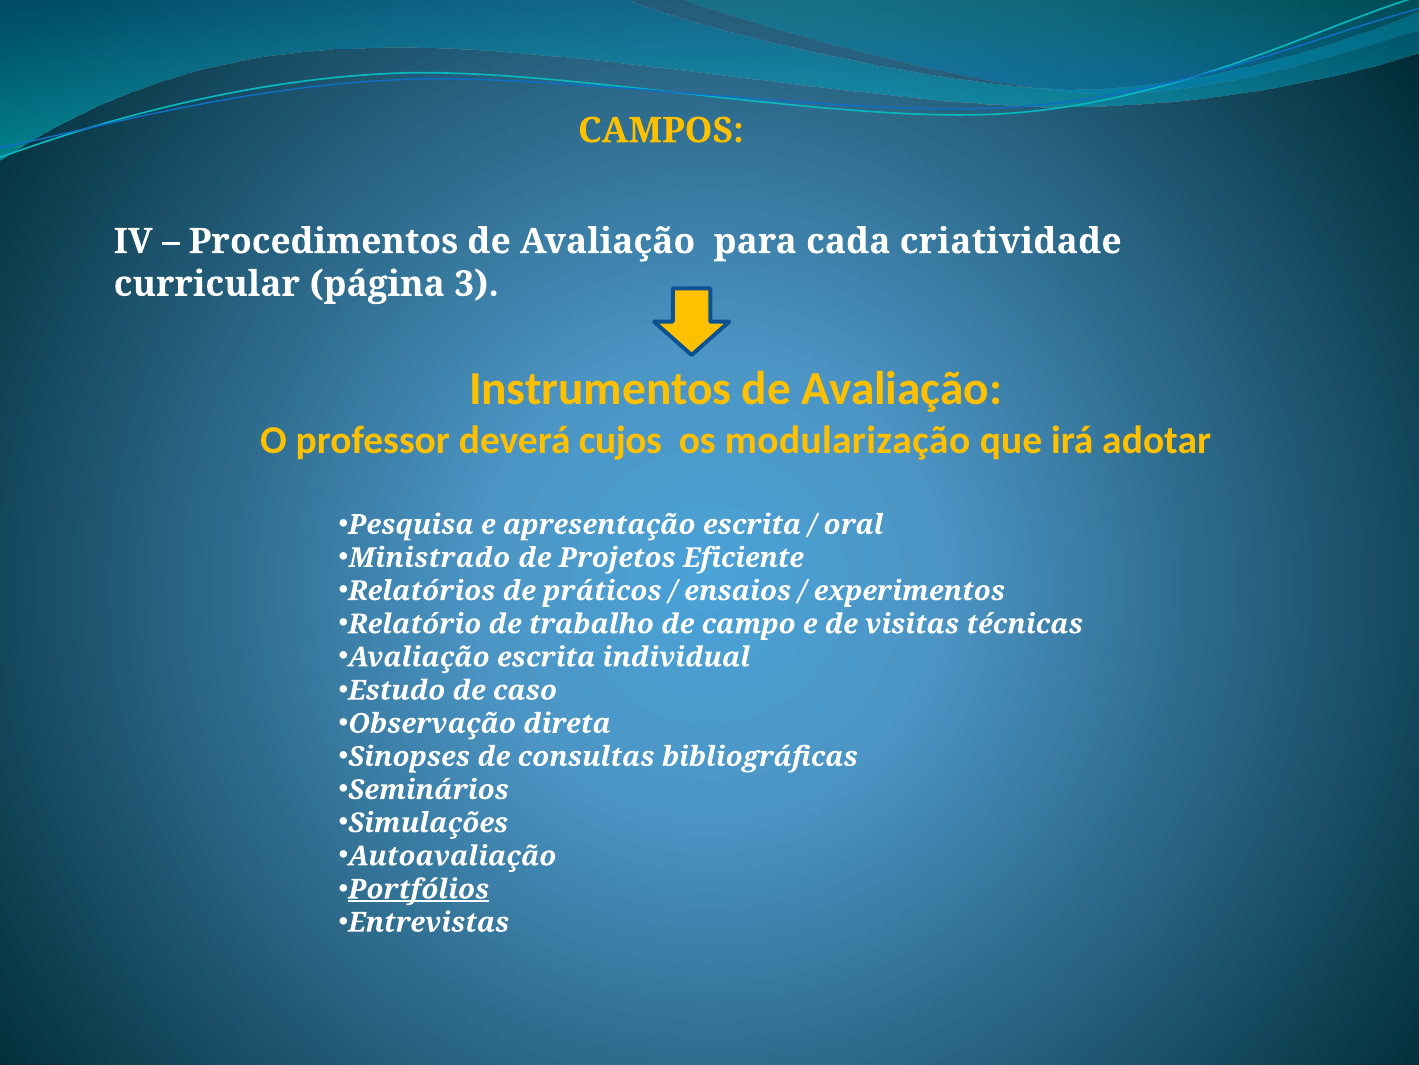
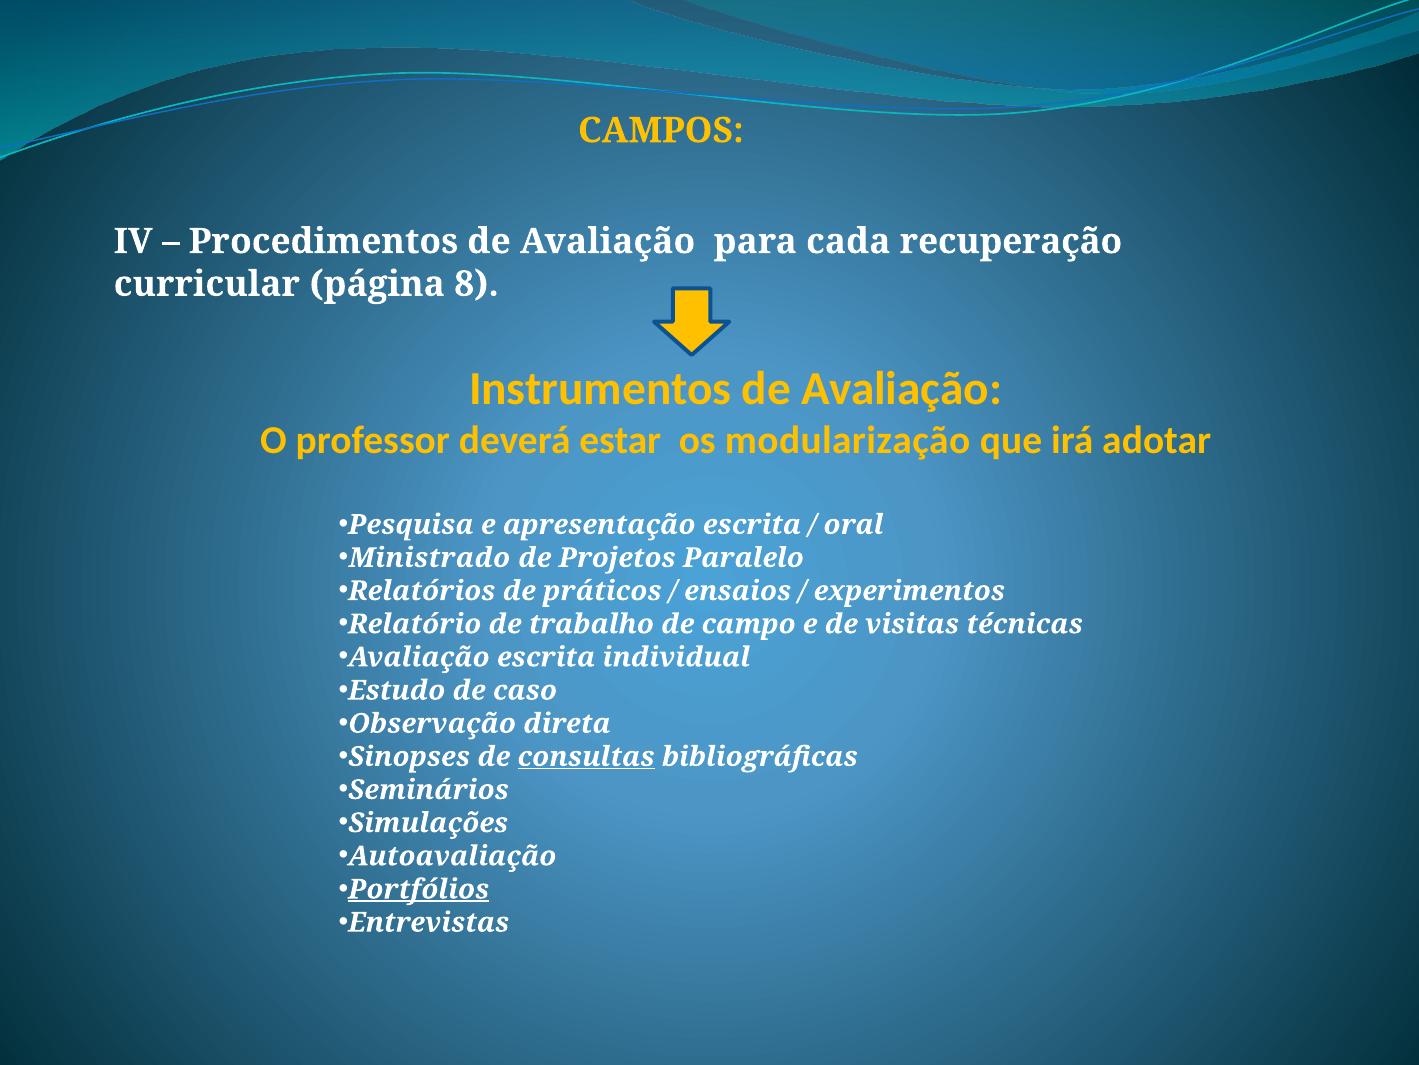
criatividade: criatividade -> recuperação
3: 3 -> 8
cujos: cujos -> estar
Eficiente: Eficiente -> Paralelo
consultas underline: none -> present
